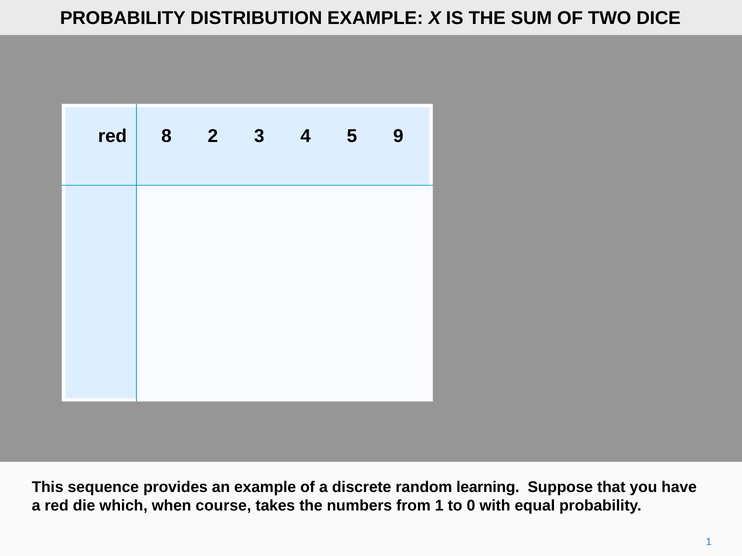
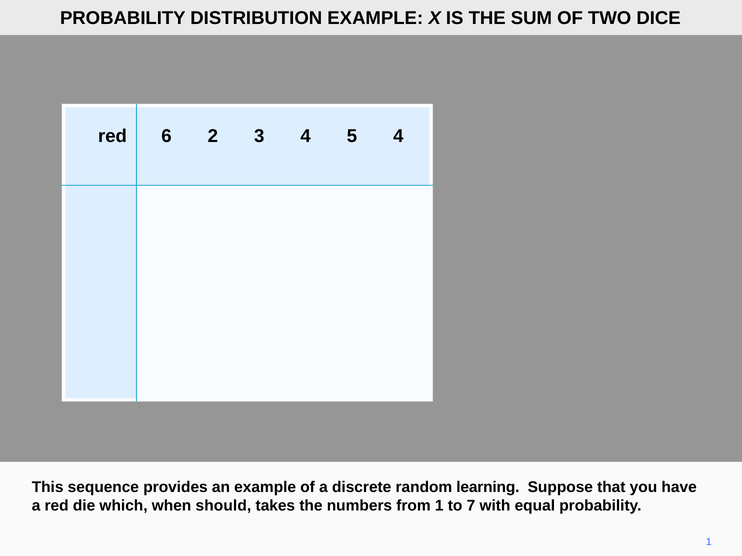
8: 8 -> 6
5 9: 9 -> 4
course: course -> should
0: 0 -> 7
